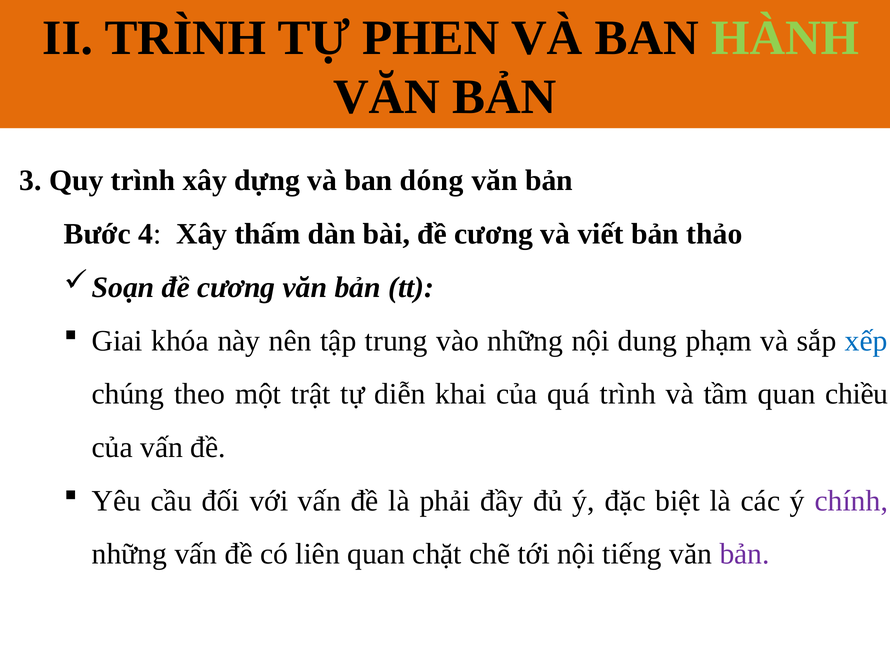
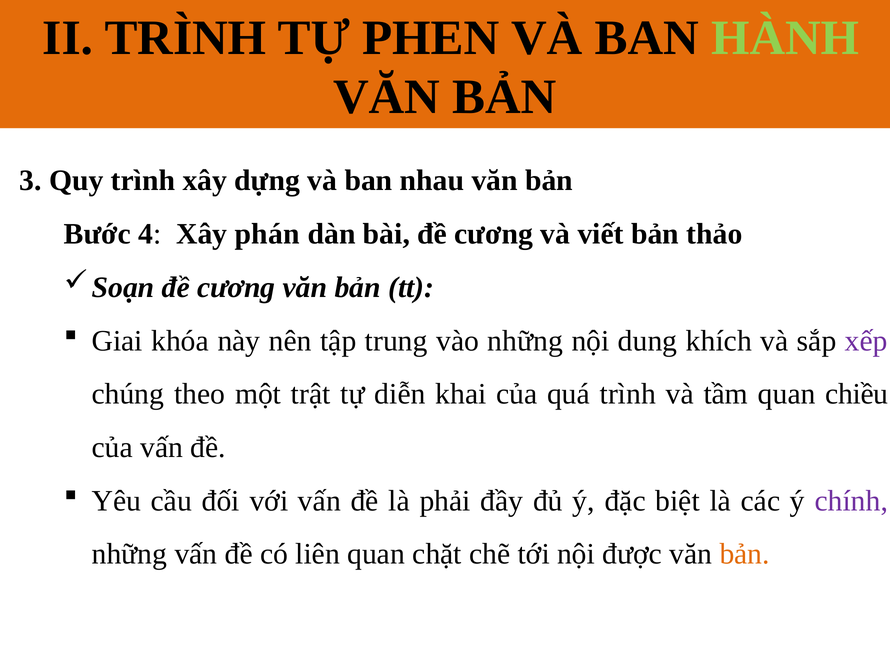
dóng: dóng -> nhau
thấm: thấm -> phán
phạm: phạm -> khích
xếp colour: blue -> purple
tiếng: tiếng -> được
bản at (745, 555) colour: purple -> orange
